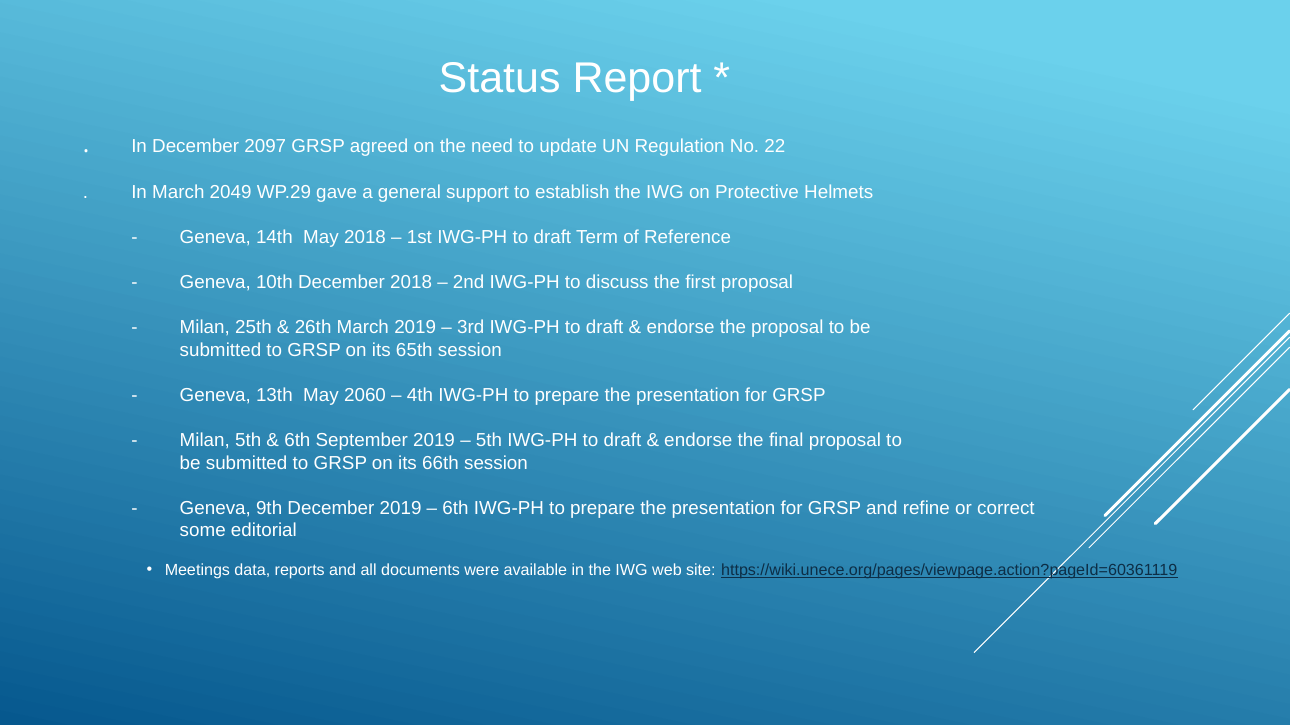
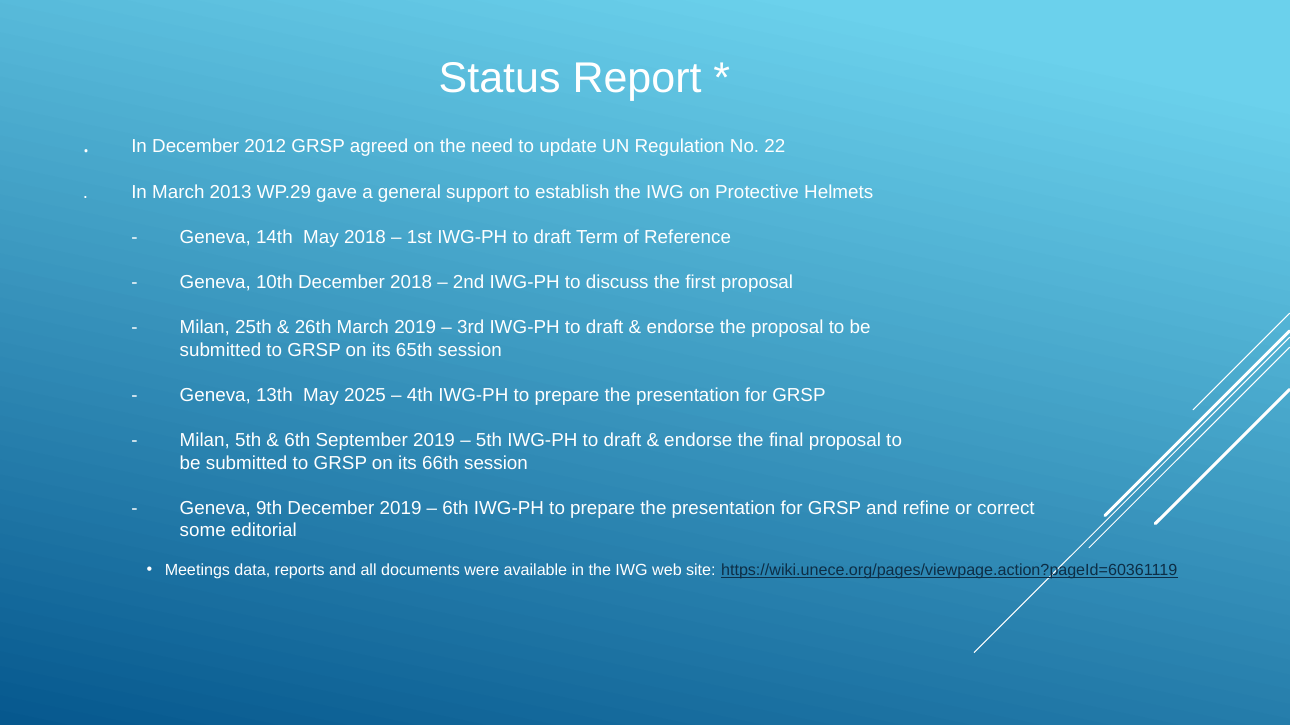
2097: 2097 -> 2012
2049: 2049 -> 2013
2060: 2060 -> 2025
